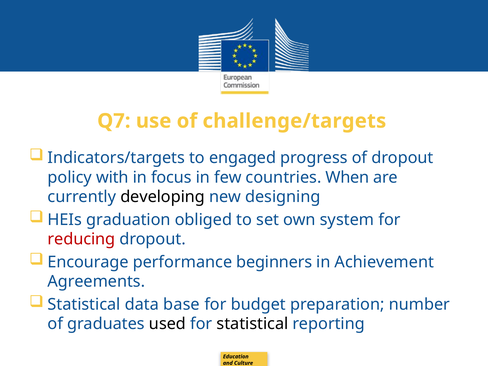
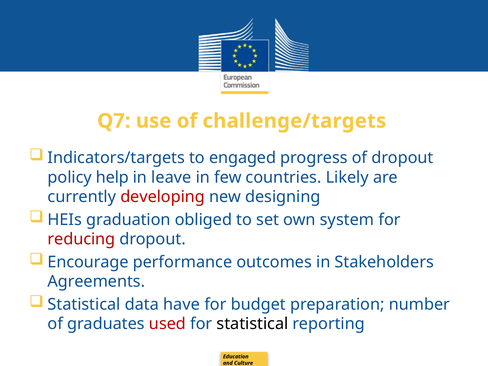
with: with -> help
focus: focus -> leave
When: When -> Likely
developing colour: black -> red
beginners: beginners -> outcomes
Achievement: Achievement -> Stakeholders
base: base -> have
used colour: black -> red
